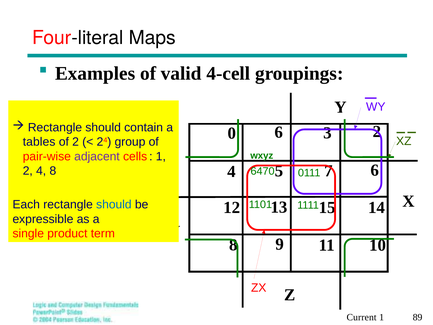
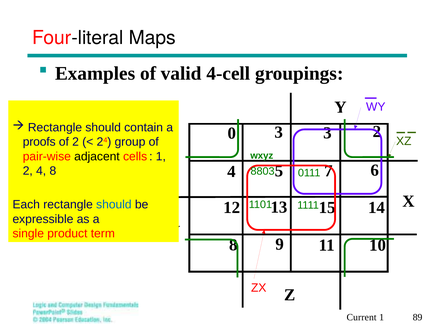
0 6: 6 -> 3
tables: tables -> proofs
adjacent colour: purple -> black
6470: 6470 -> 8803
